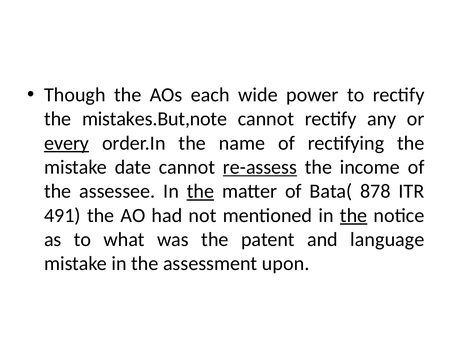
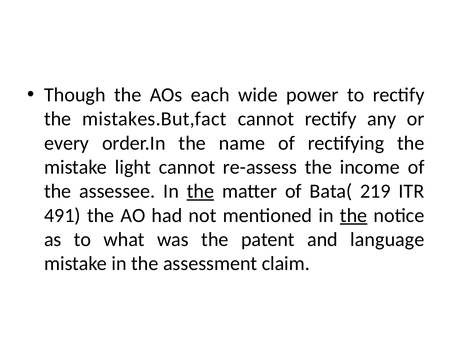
mistakes.But,note: mistakes.But,note -> mistakes.But,fact
every underline: present -> none
date: date -> light
re-assess underline: present -> none
878: 878 -> 219
upon: upon -> claim
